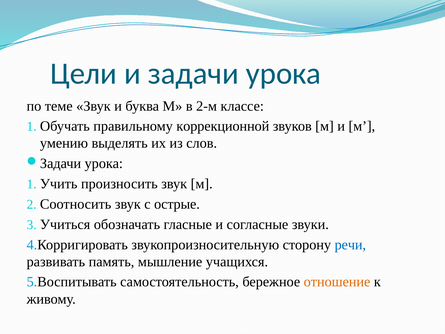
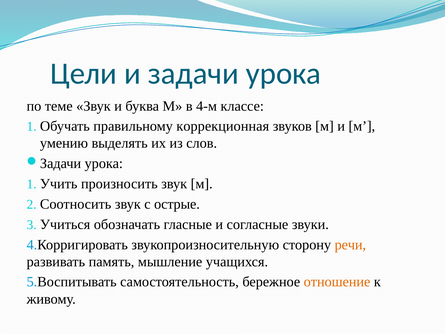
2-м: 2-м -> 4-м
коррекционной: коррекционной -> коррекционная
речи colour: blue -> orange
